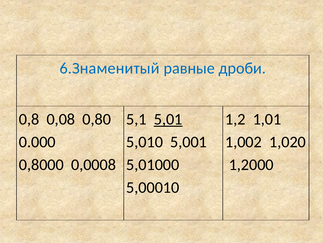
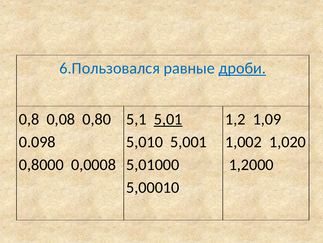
6.Знаменитый: 6.Знаменитый -> 6.Пользовался
дроби underline: none -> present
1,01: 1,01 -> 1,09
0.000: 0.000 -> 0.098
